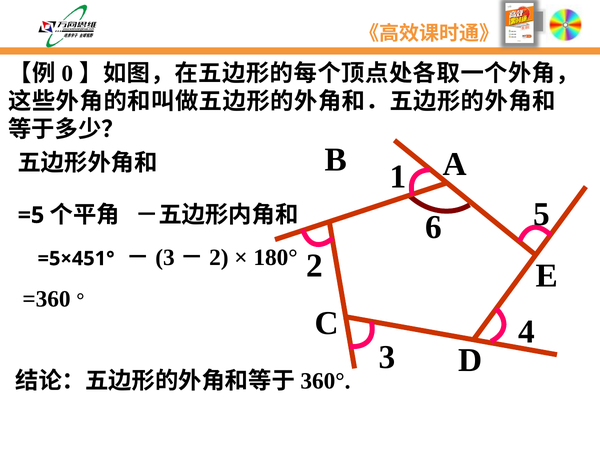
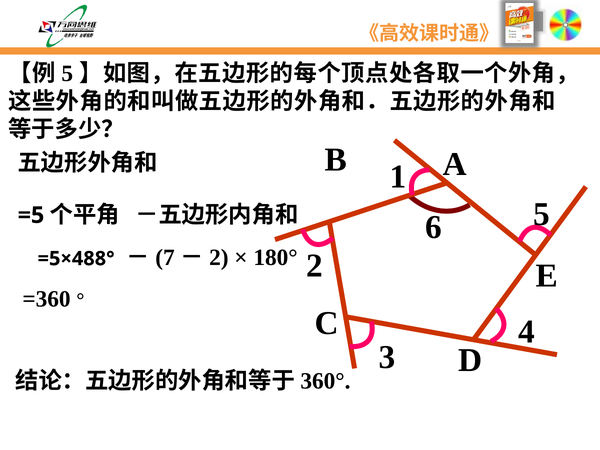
0 at (67, 73): 0 -> 5
3 at (165, 258): 3 -> 7
=5×451°: =5×451° -> =5×488°
